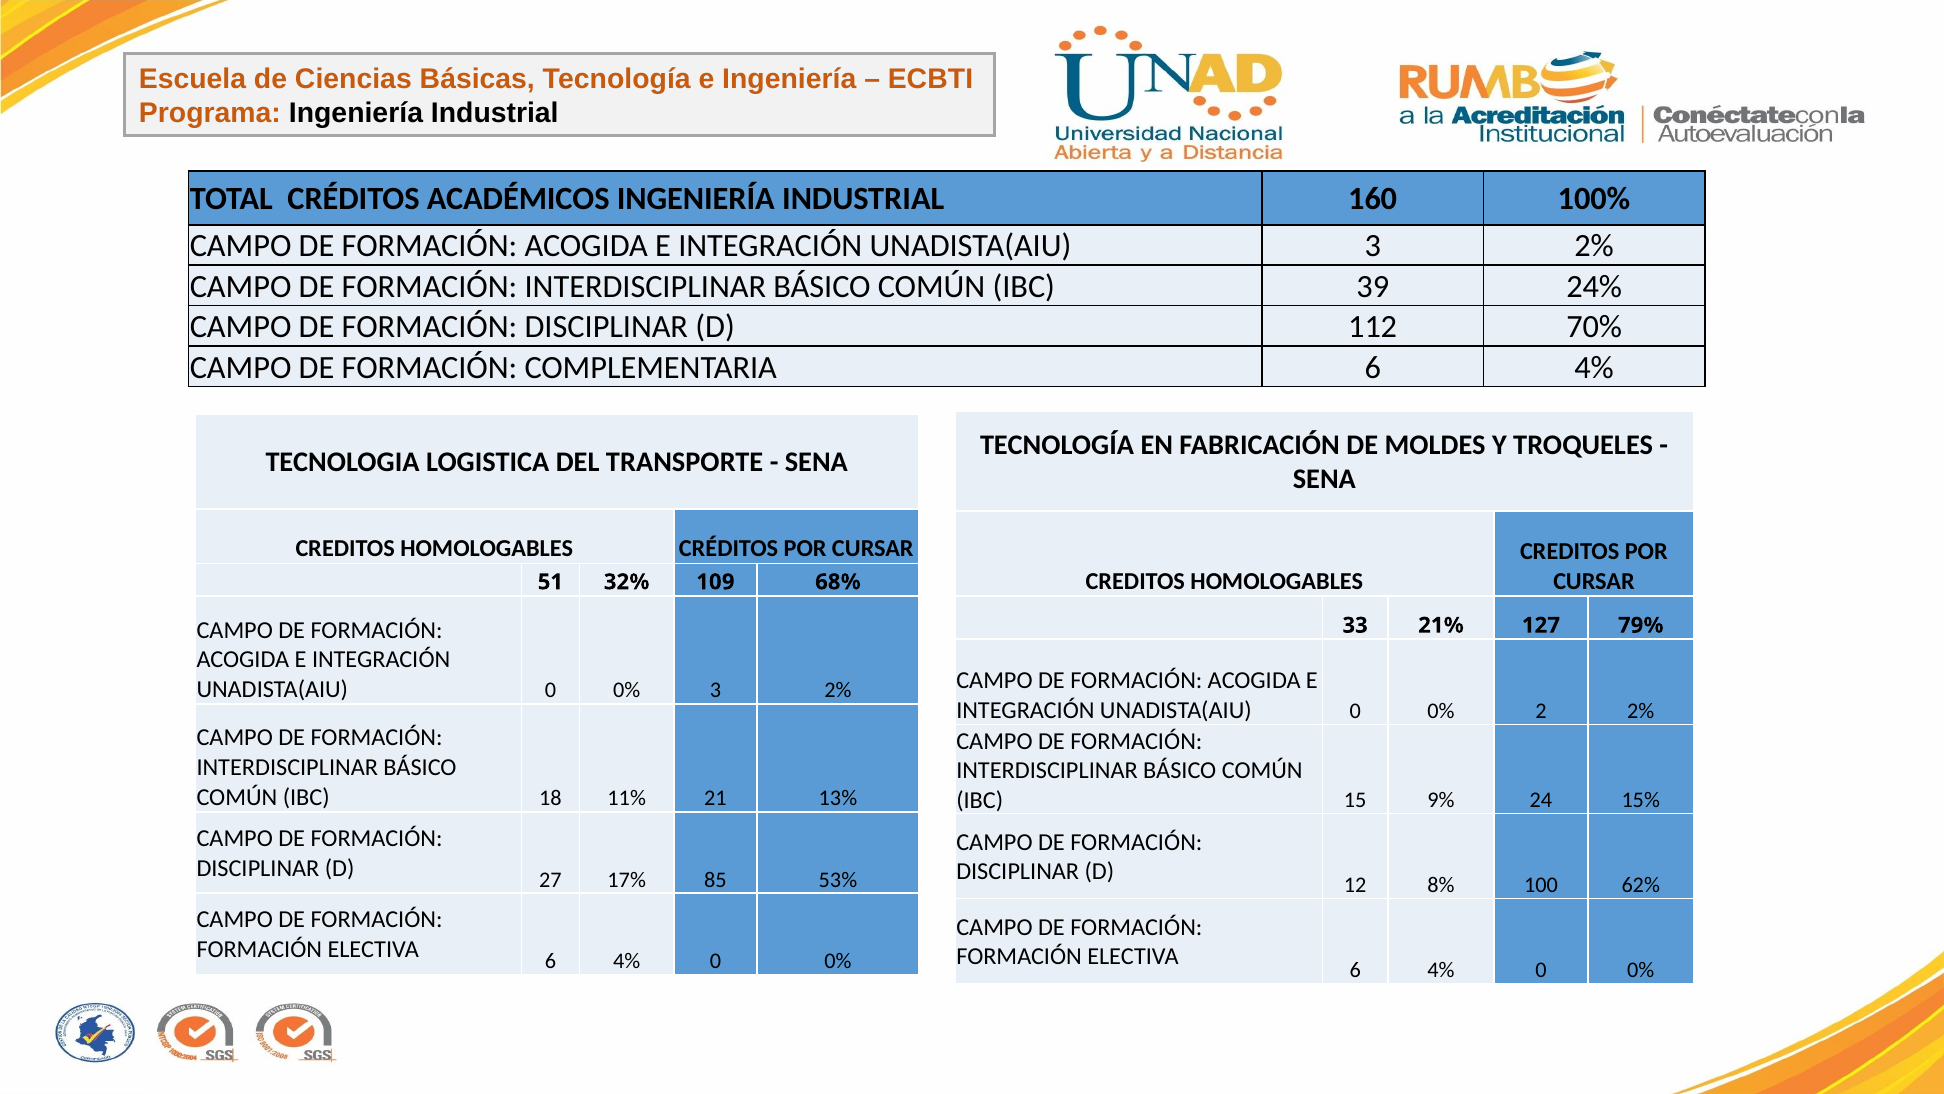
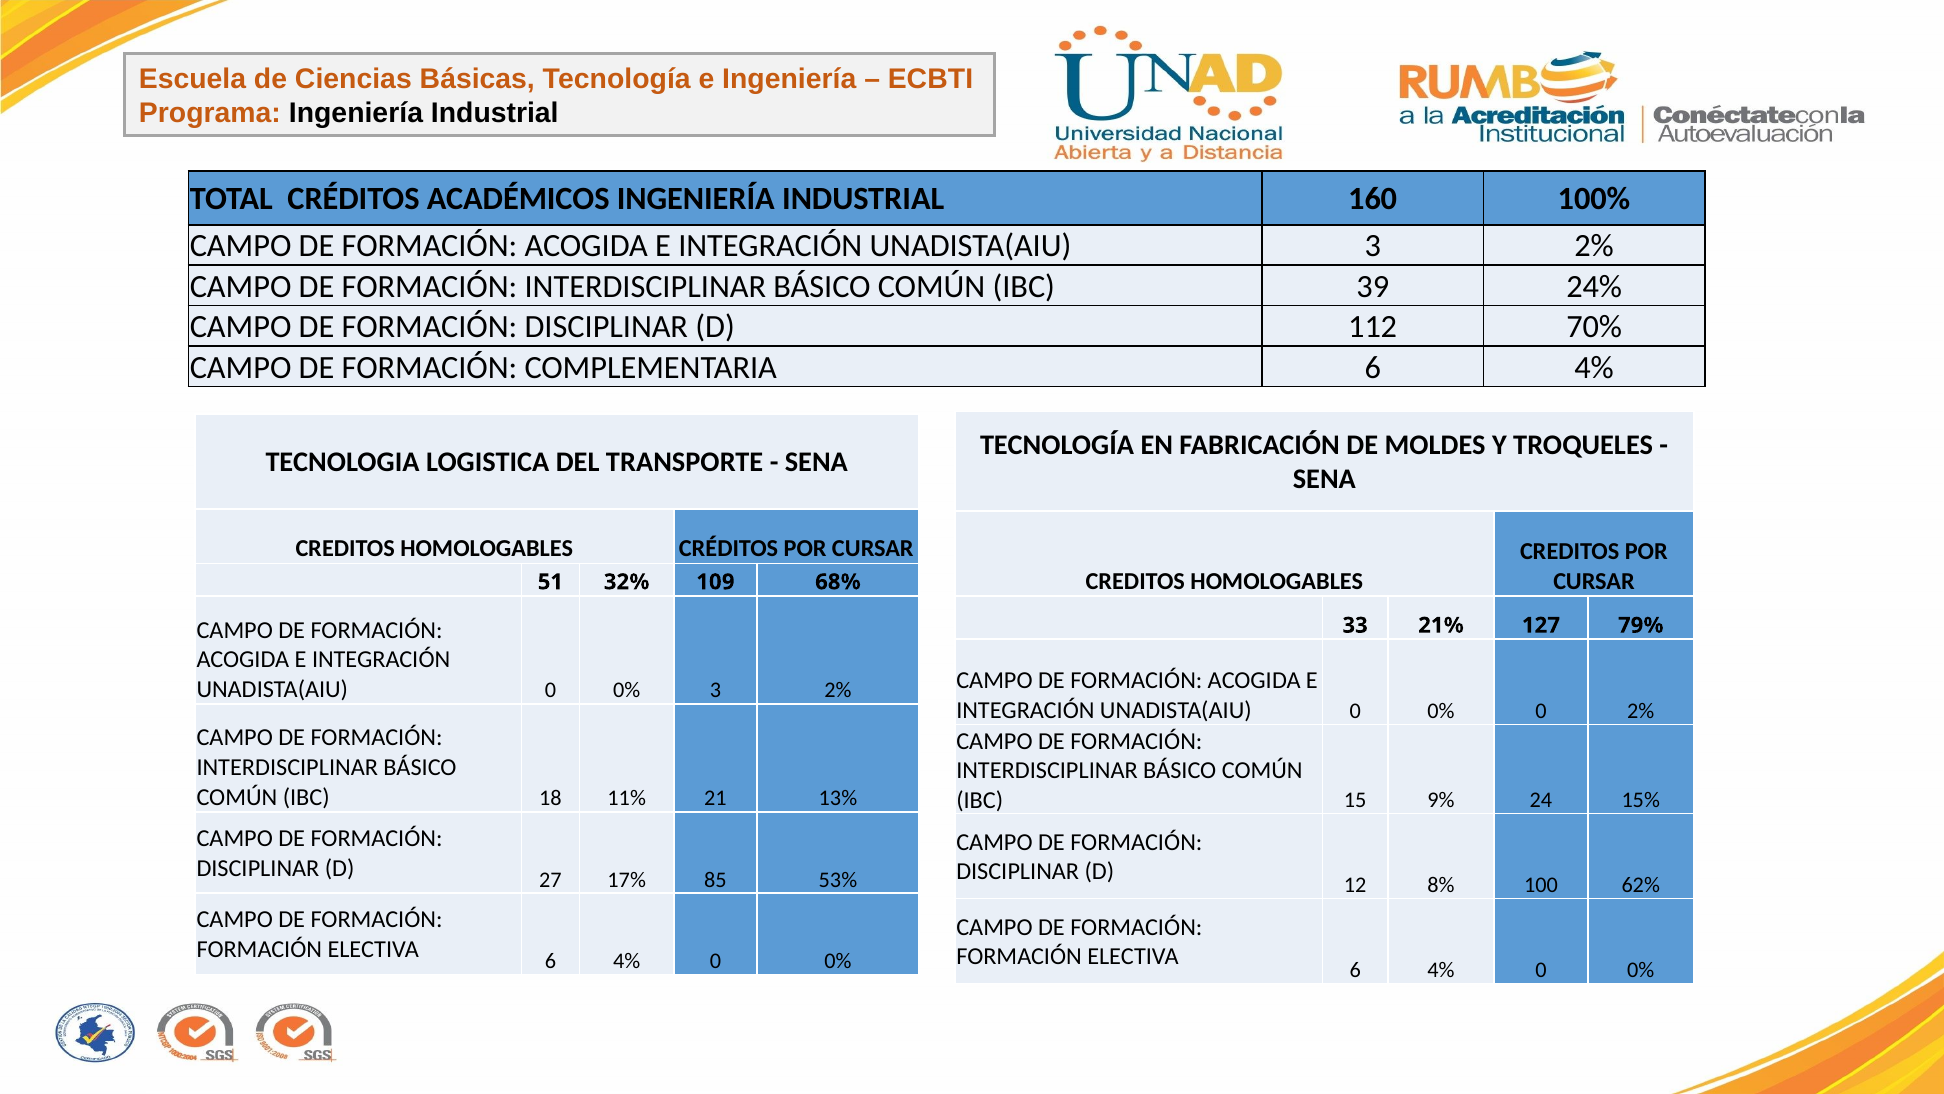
0% 2: 2 -> 0
